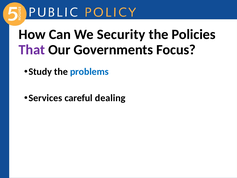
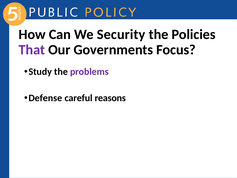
problems colour: blue -> purple
Services: Services -> Defense
dealing: dealing -> reasons
